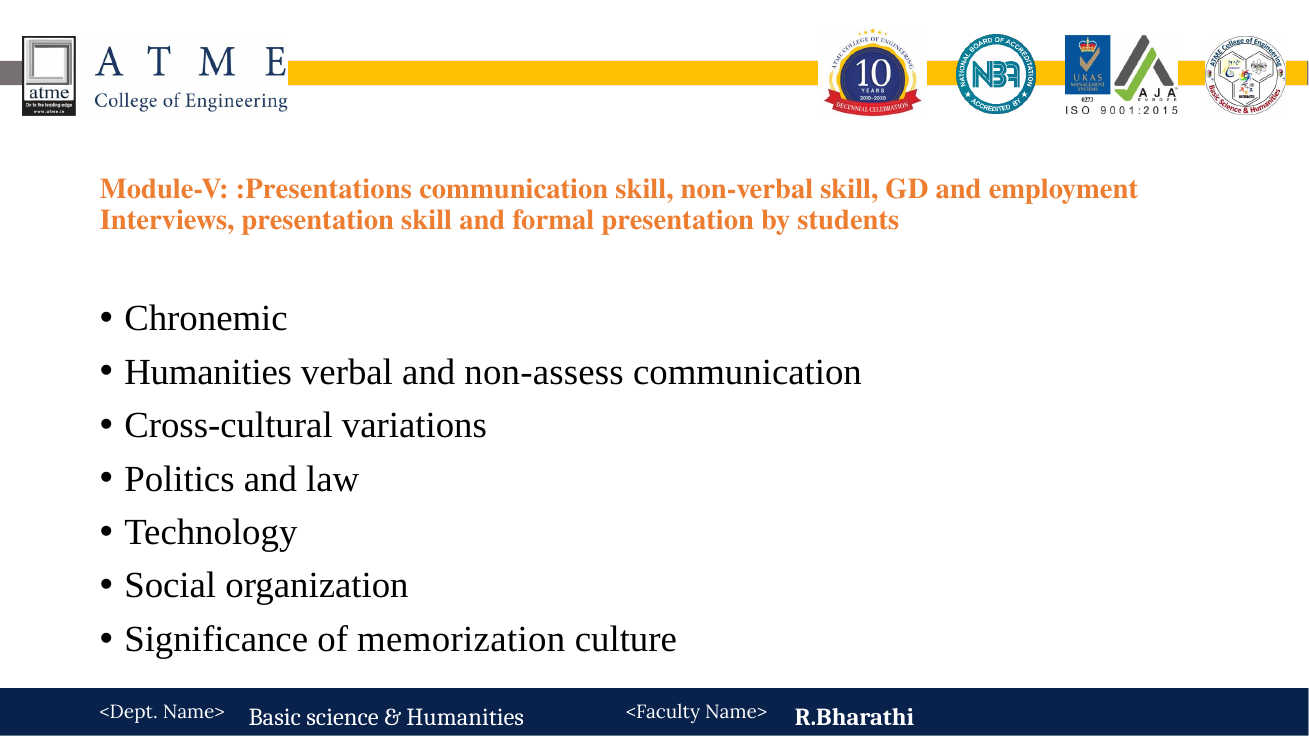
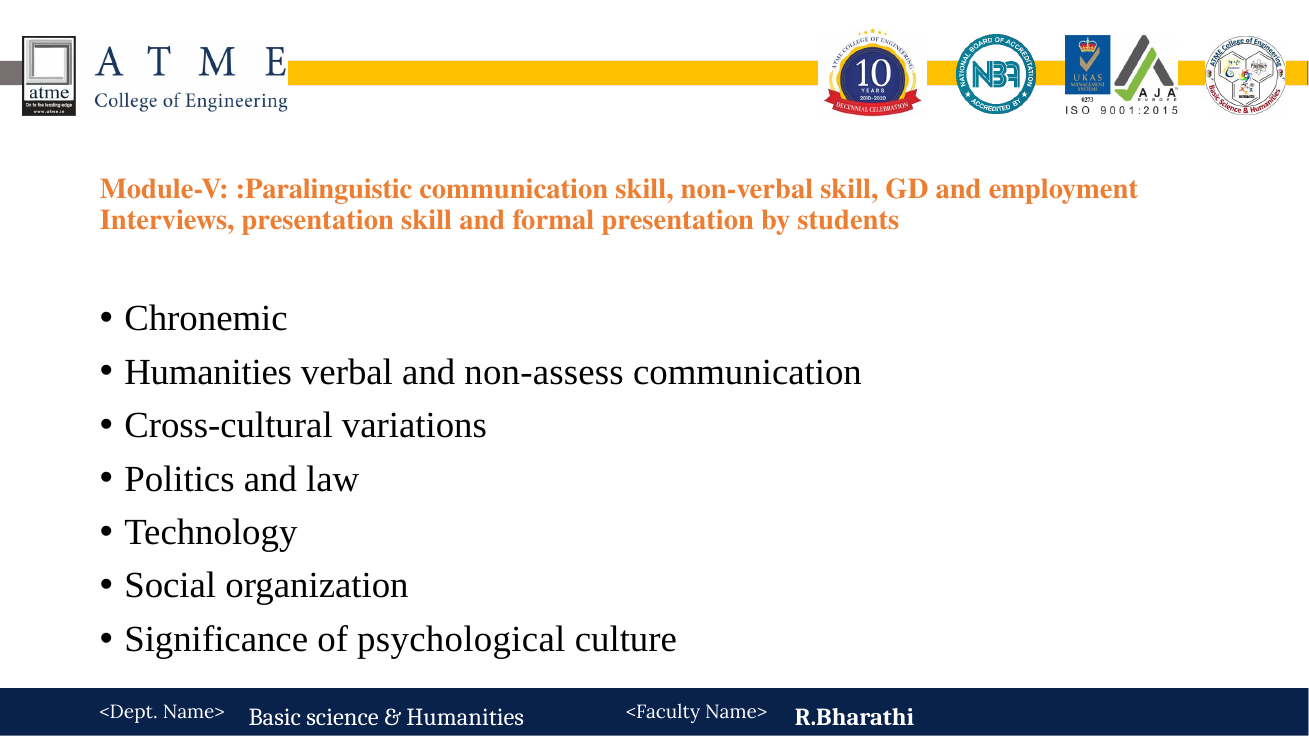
:Presentations: :Presentations -> :Paralinguistic
memorization: memorization -> psychological
